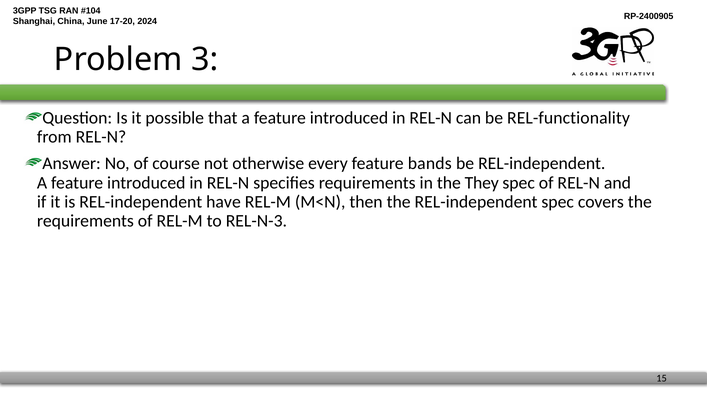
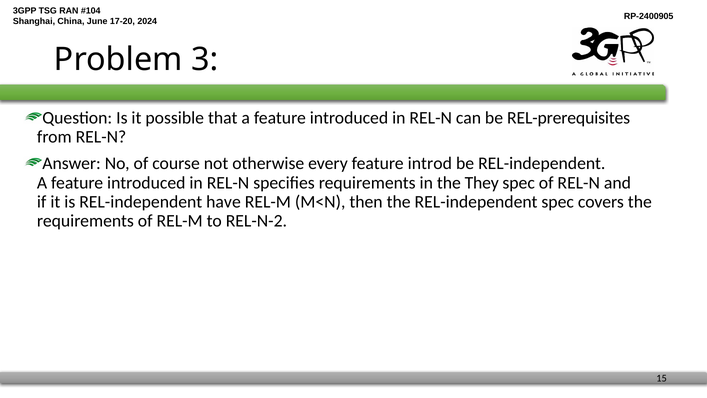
REL-functionality: REL-functionality -> REL-prerequisites
bands: bands -> introd
REL-N-3: REL-N-3 -> REL-N-2
